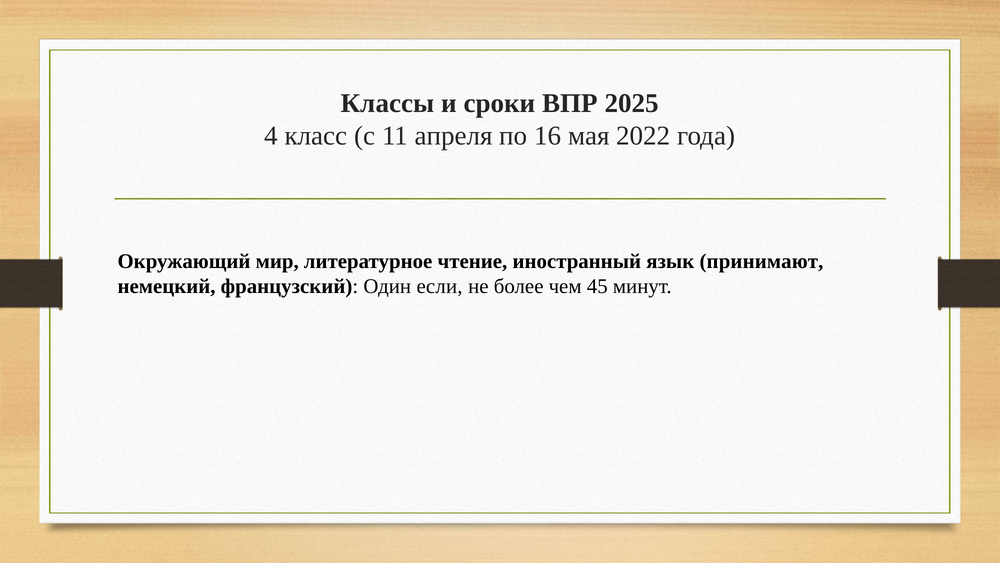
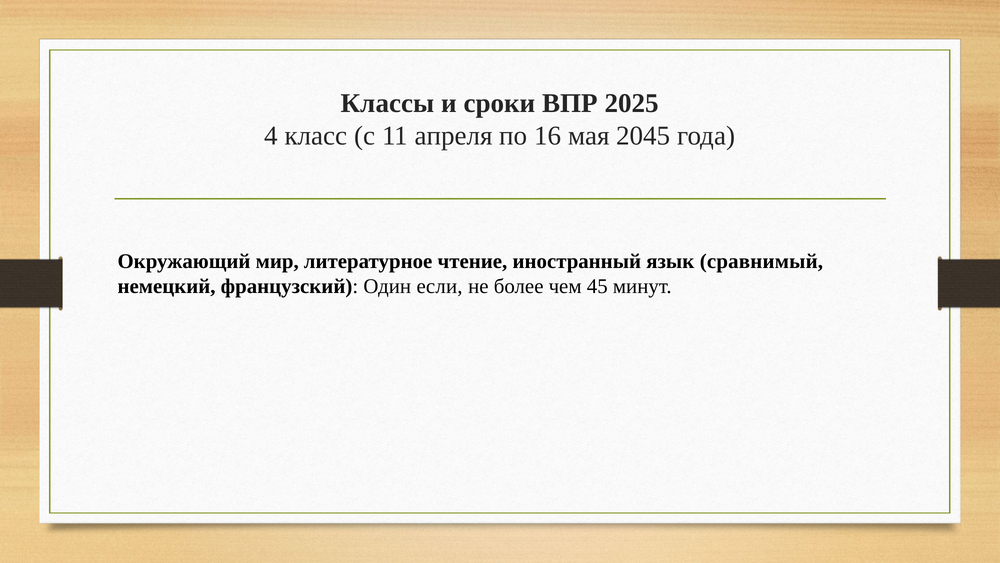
2022: 2022 -> 2045
принимают: принимают -> сравнимый
